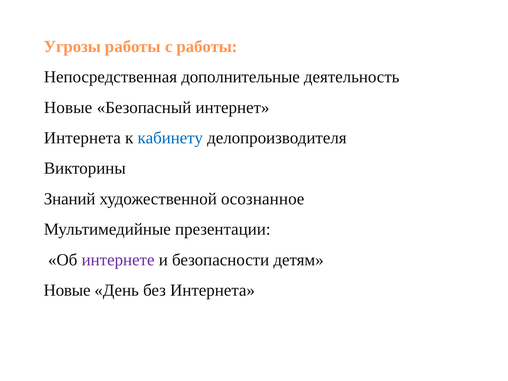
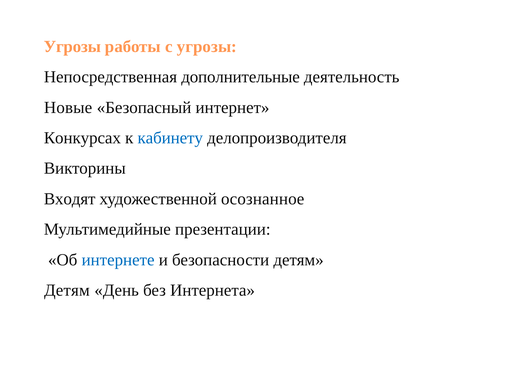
с работы: работы -> угрозы
Интернета at (82, 138): Интернета -> Конкурсах
Знаний: Знаний -> Входят
интернете colour: purple -> blue
Новые at (67, 290): Новые -> Детям
